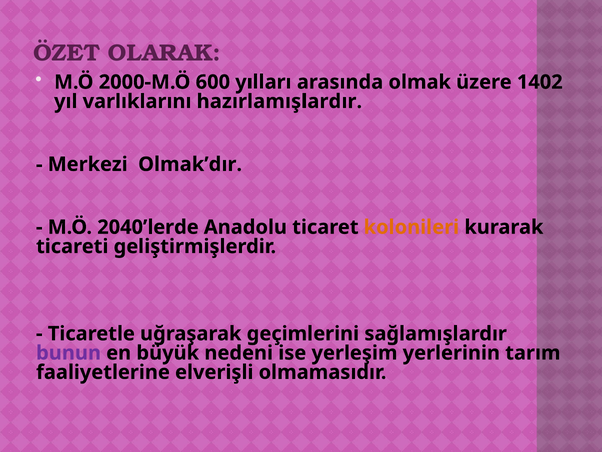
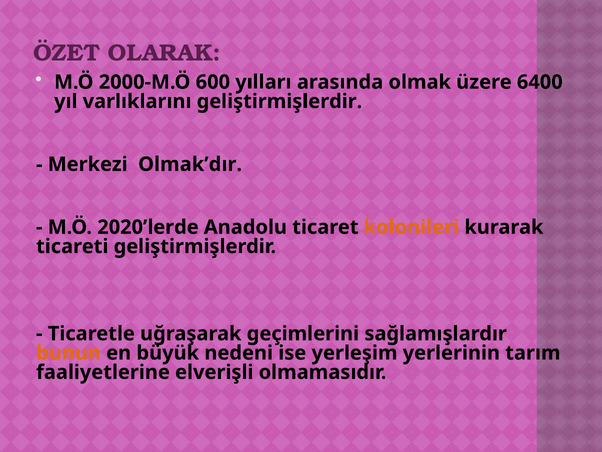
1402: 1402 -> 6400
varlıklarını hazırlamışlardır: hazırlamışlardır -> geliştirmişlerdir
2040’lerde: 2040’lerde -> 2020’lerde
bunun colour: purple -> orange
